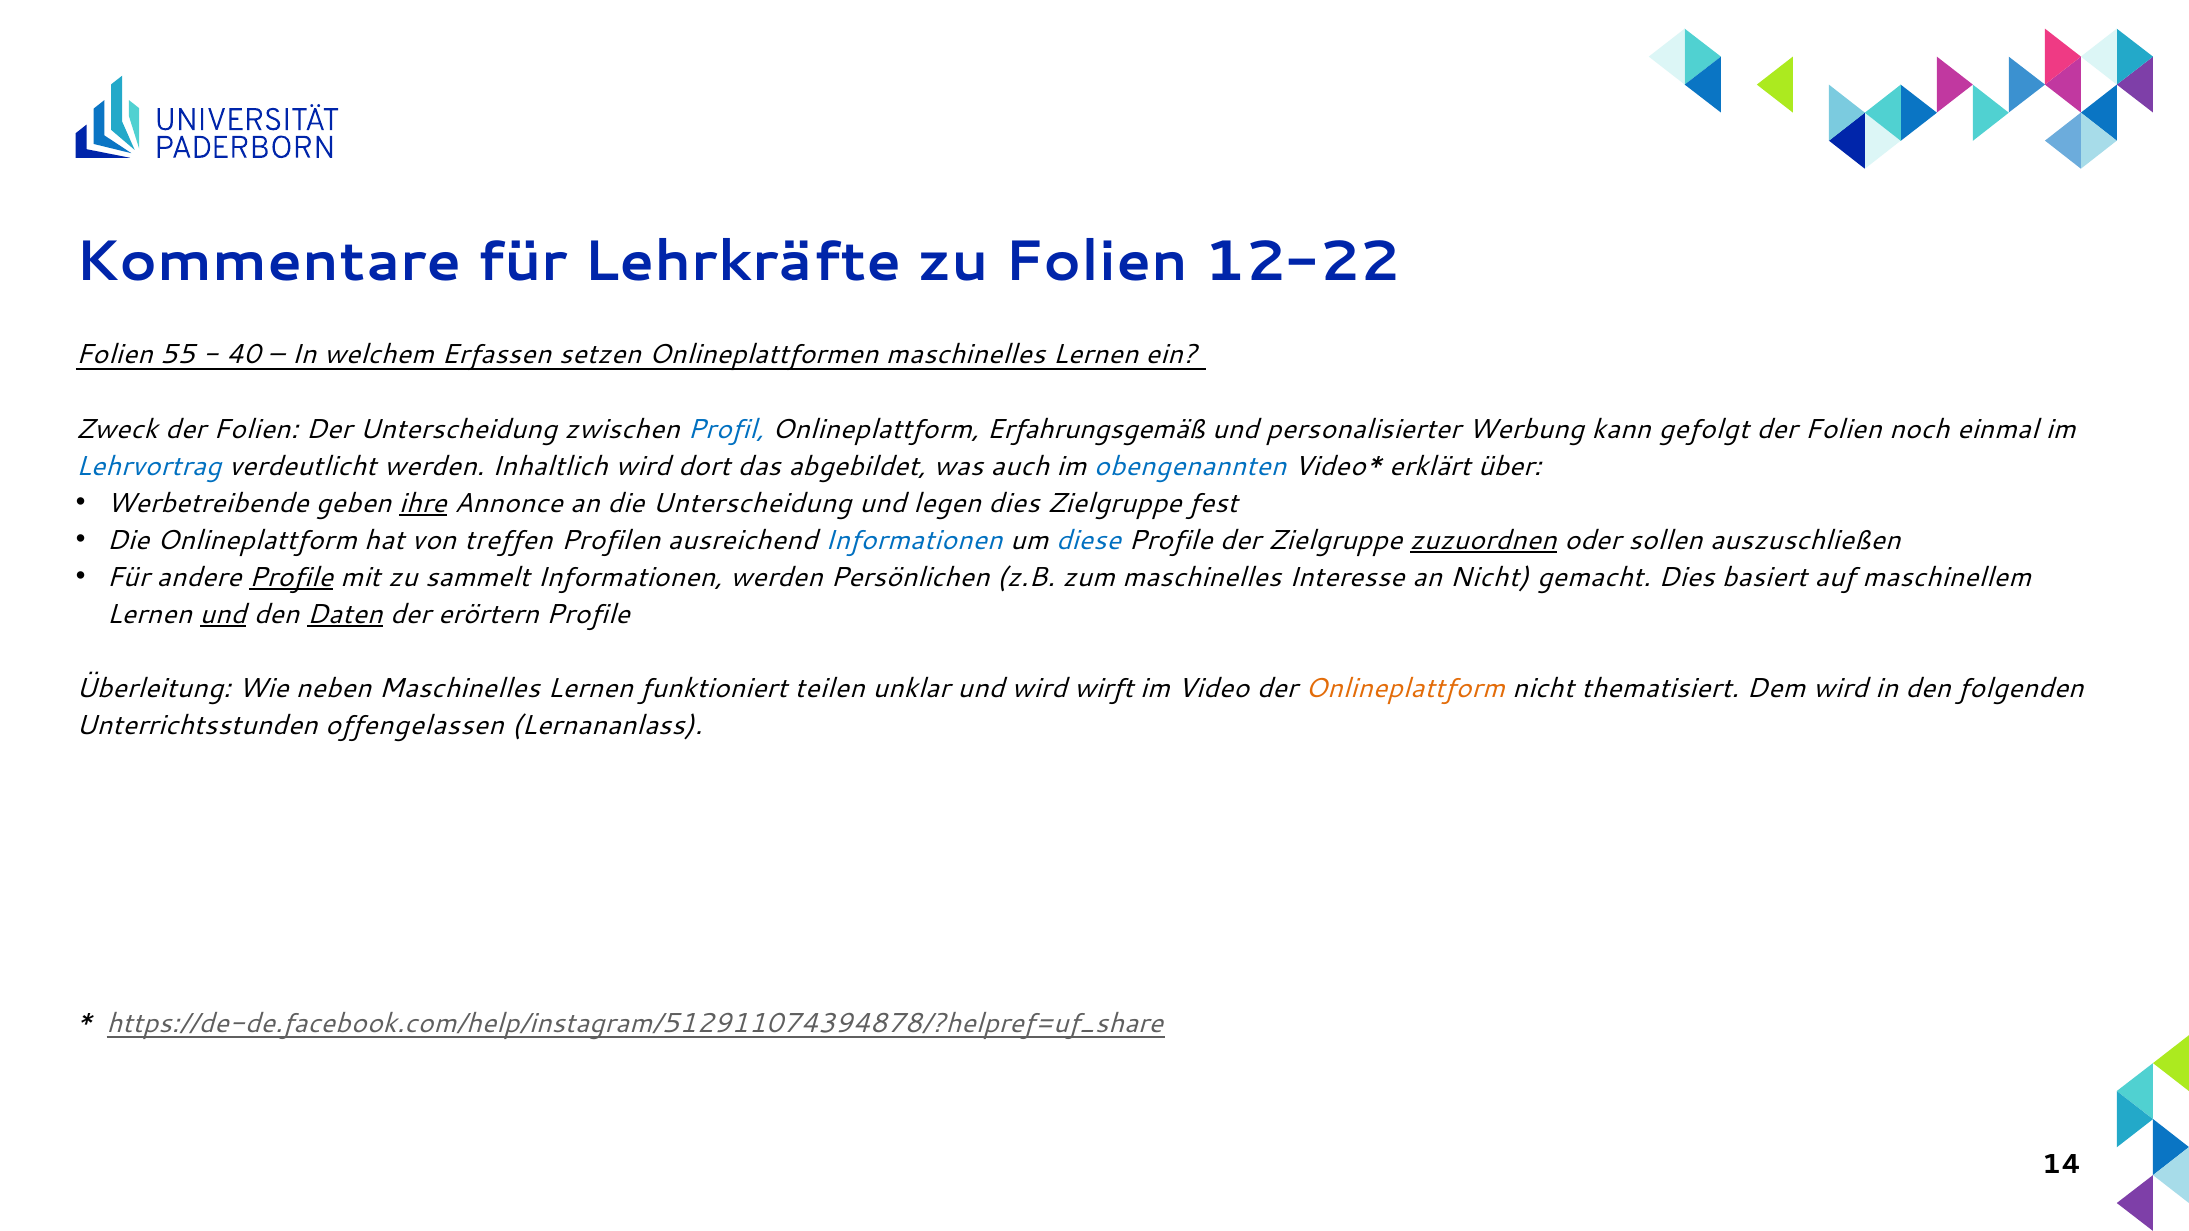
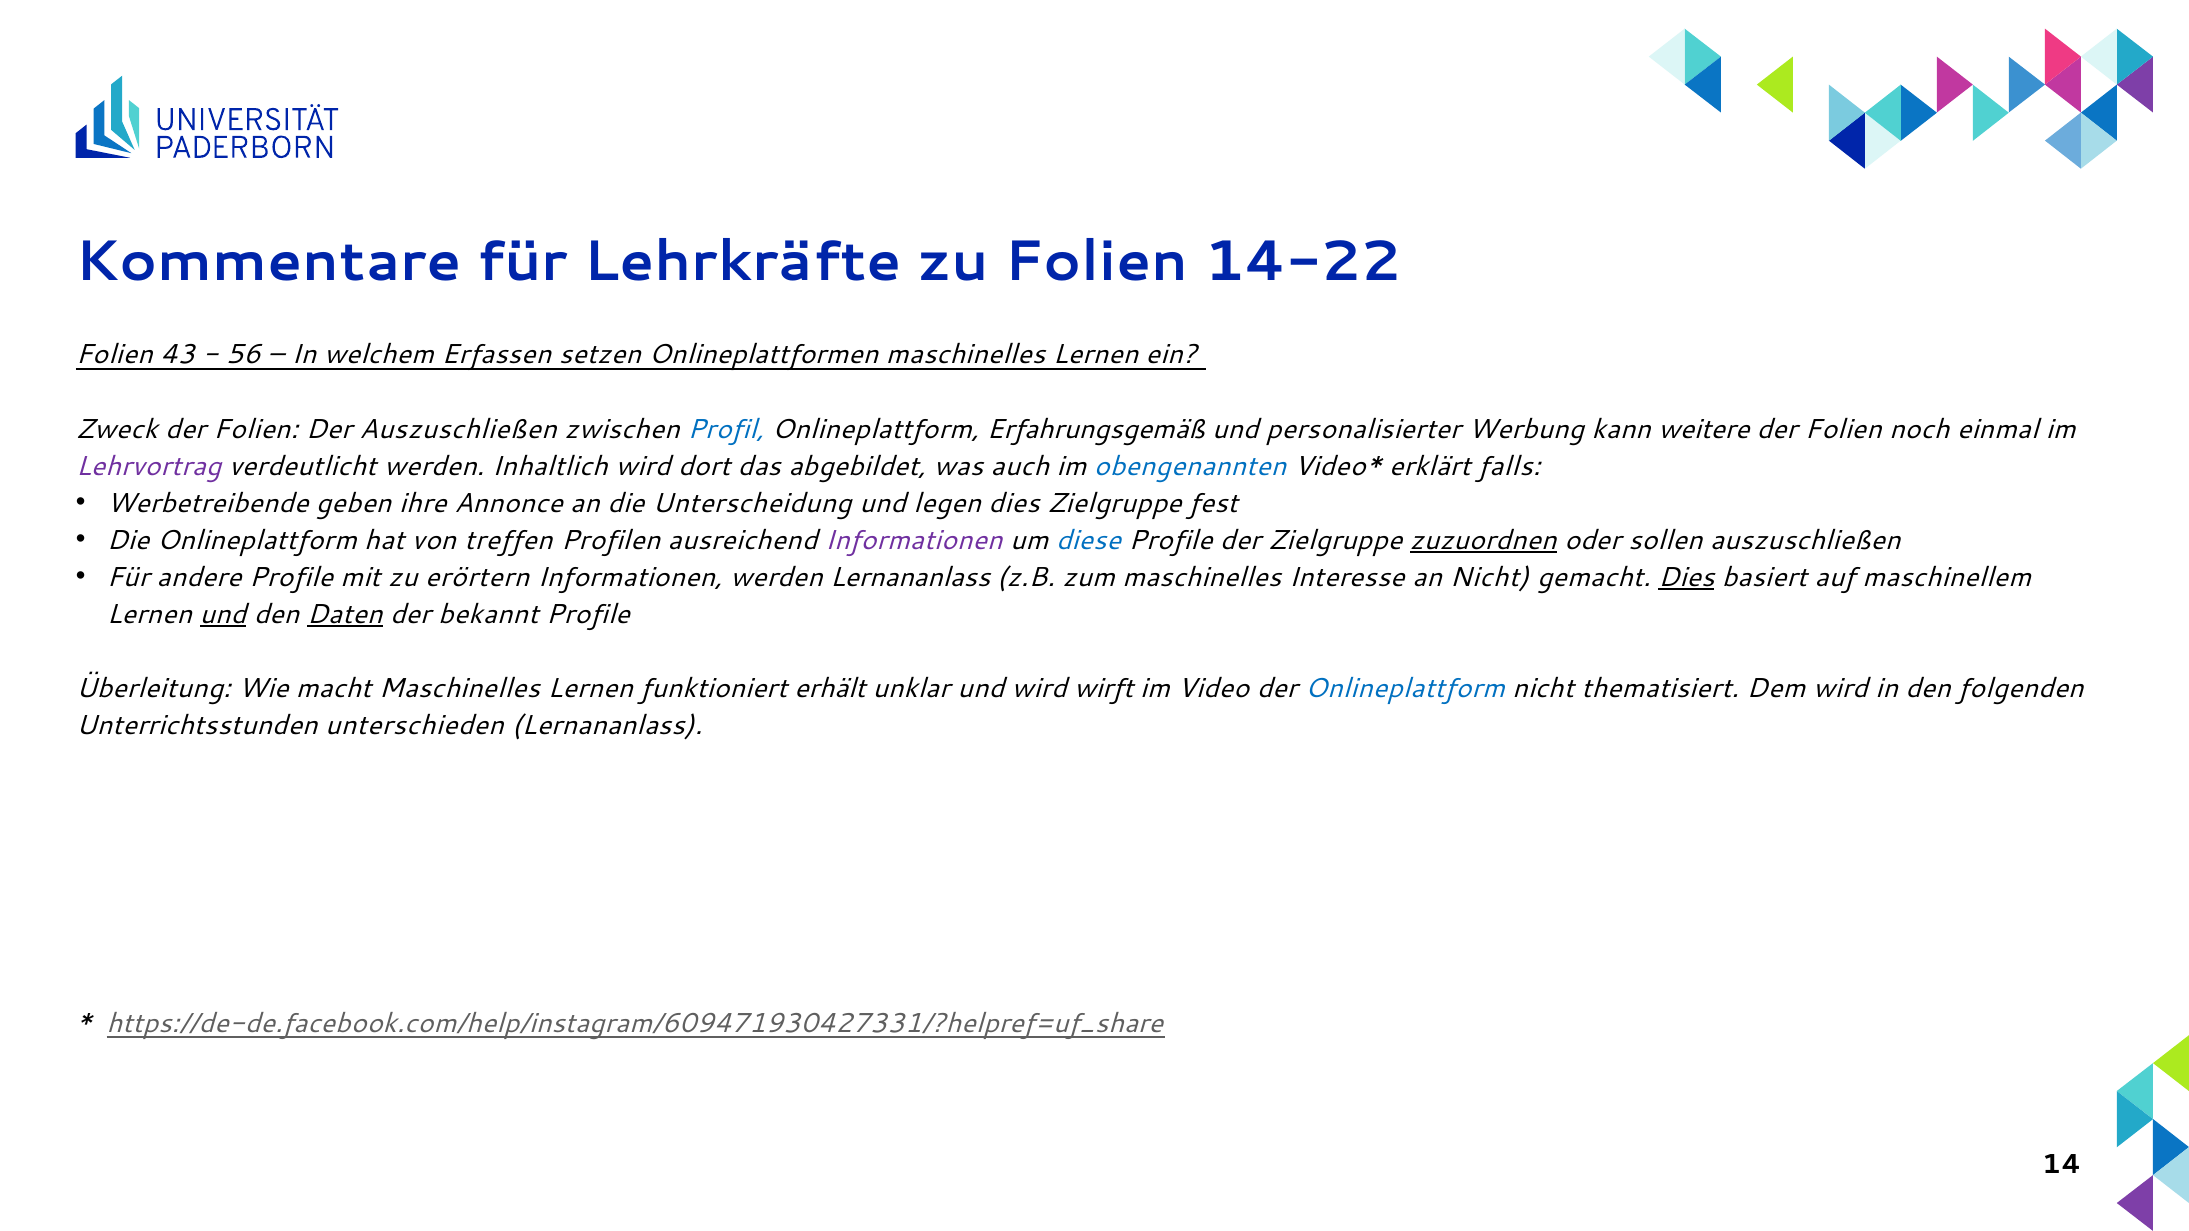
12-22: 12-22 -> 14-22
55: 55 -> 43
40: 40 -> 56
Der Unterscheidung: Unterscheidung -> Auszuschließen
gefolgt: gefolgt -> weitere
Lehrvortrag colour: blue -> purple
über: über -> falls
ihre underline: present -> none
Informationen at (914, 541) colour: blue -> purple
Profile at (291, 578) underline: present -> none
sammelt: sammelt -> erörtern
werden Persönlichen: Persönlichen -> Lernananlass
Dies at (1686, 578) underline: none -> present
erörtern: erörtern -> bekannt
neben: neben -> macht
teilen: teilen -> erhält
Onlineplattform at (1405, 689) colour: orange -> blue
offengelassen: offengelassen -> unterschieden
https://de-de.facebook.com/help/instagram/512911074394878/?helpref=uf_share: https://de-de.facebook.com/help/instagram/512911074394878/?helpref=uf_share -> https://de-de.facebook.com/help/instagram/609471930427331/?helpref=uf_share
